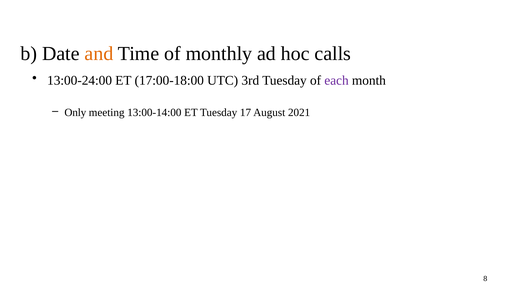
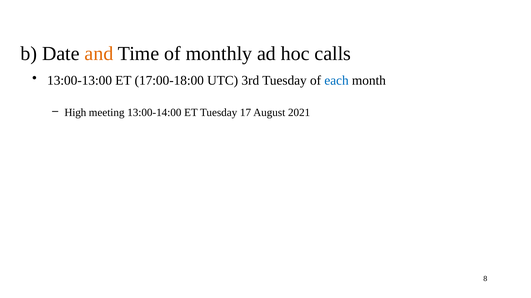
13:00-24:00: 13:00-24:00 -> 13:00-13:00
each colour: purple -> blue
Only: Only -> High
